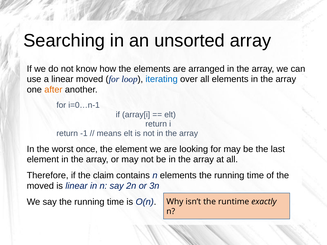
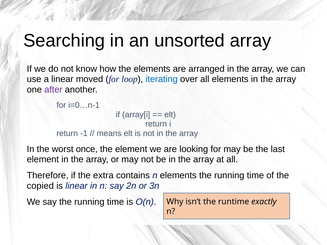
after colour: orange -> purple
claim: claim -> extra
moved at (40, 186): moved -> copied
